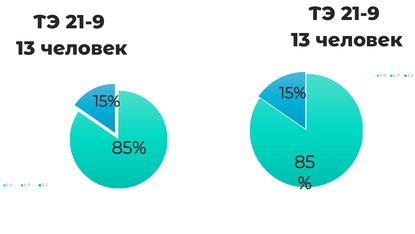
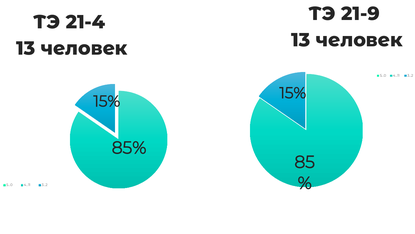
21-9 at (85, 22): 21-9 -> 21-4
